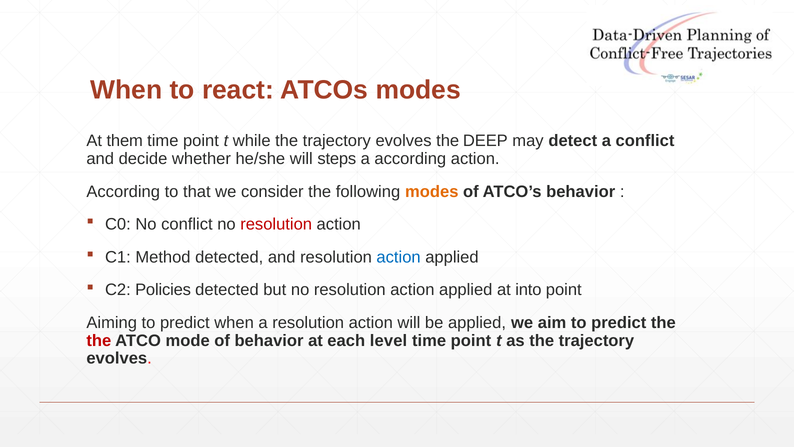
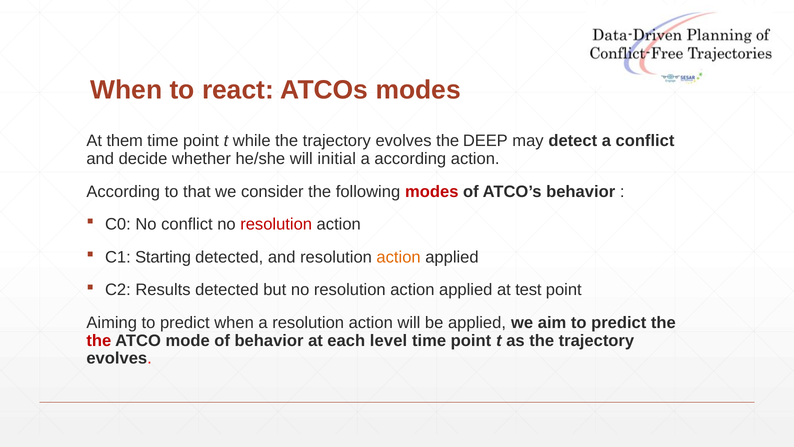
steps: steps -> initial
modes at (432, 191) colour: orange -> red
Method: Method -> Starting
action at (399, 257) colour: blue -> orange
Policies: Policies -> Results
into: into -> test
